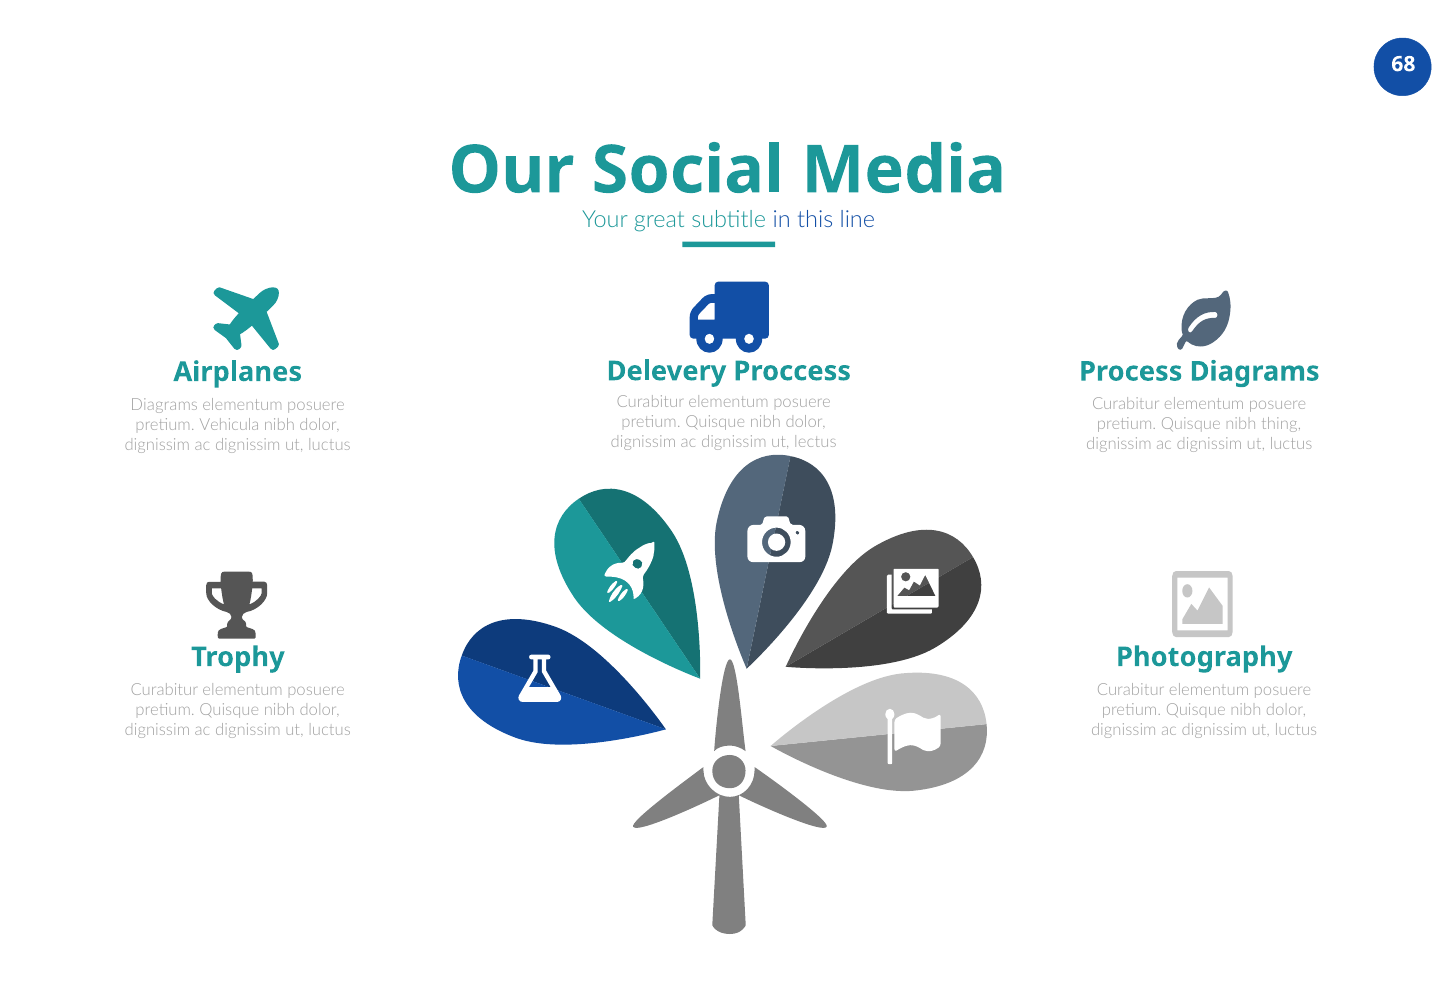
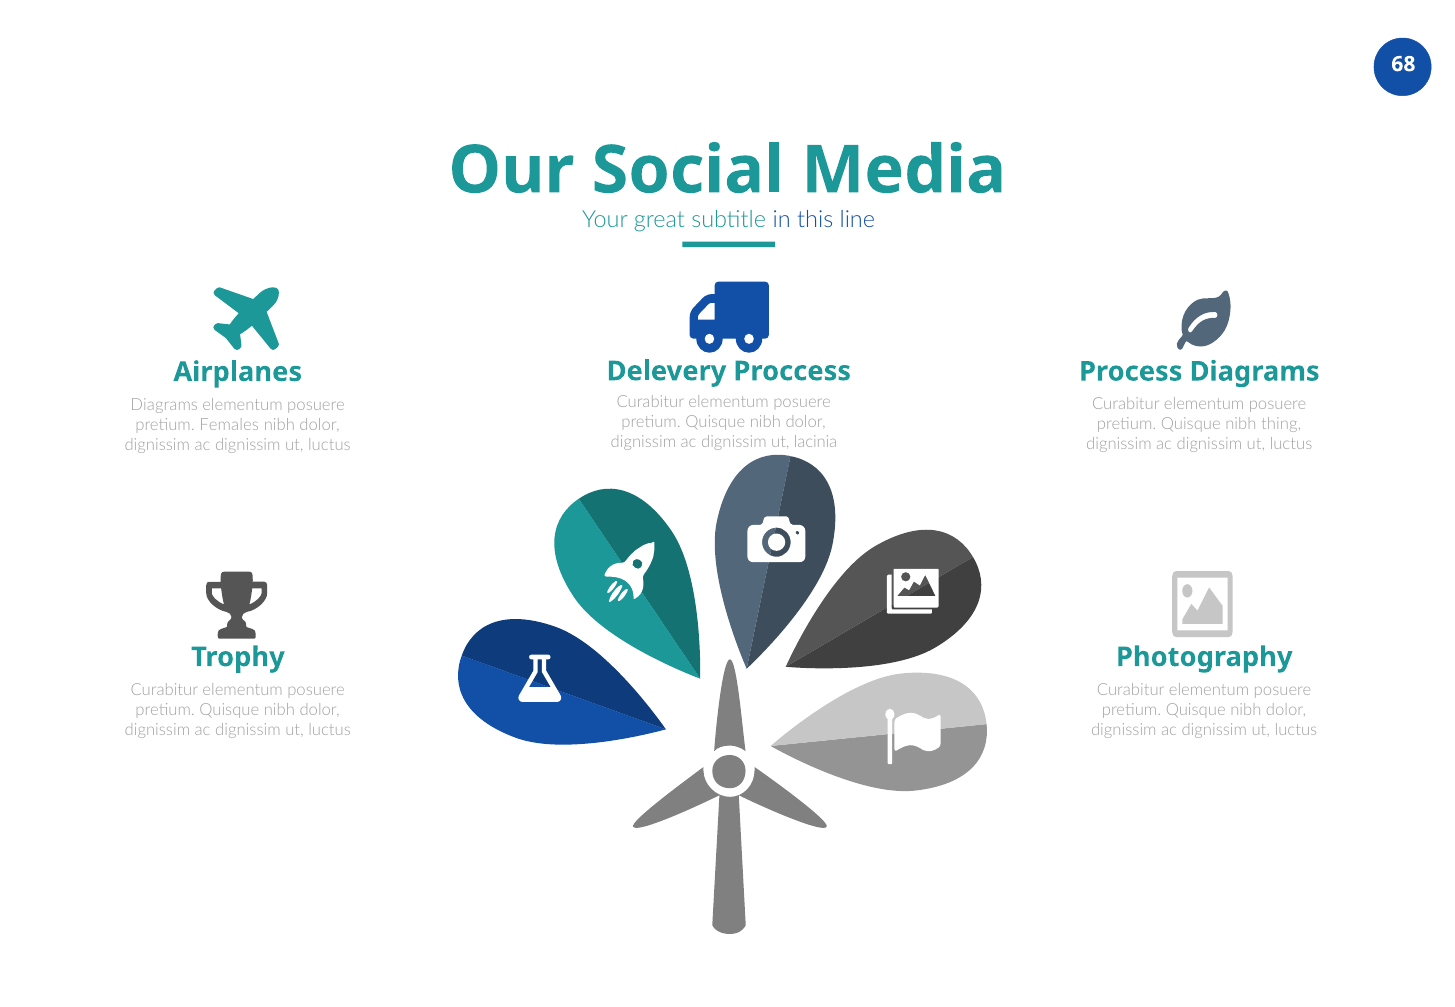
Vehicula: Vehicula -> Females
lectus: lectus -> lacinia
